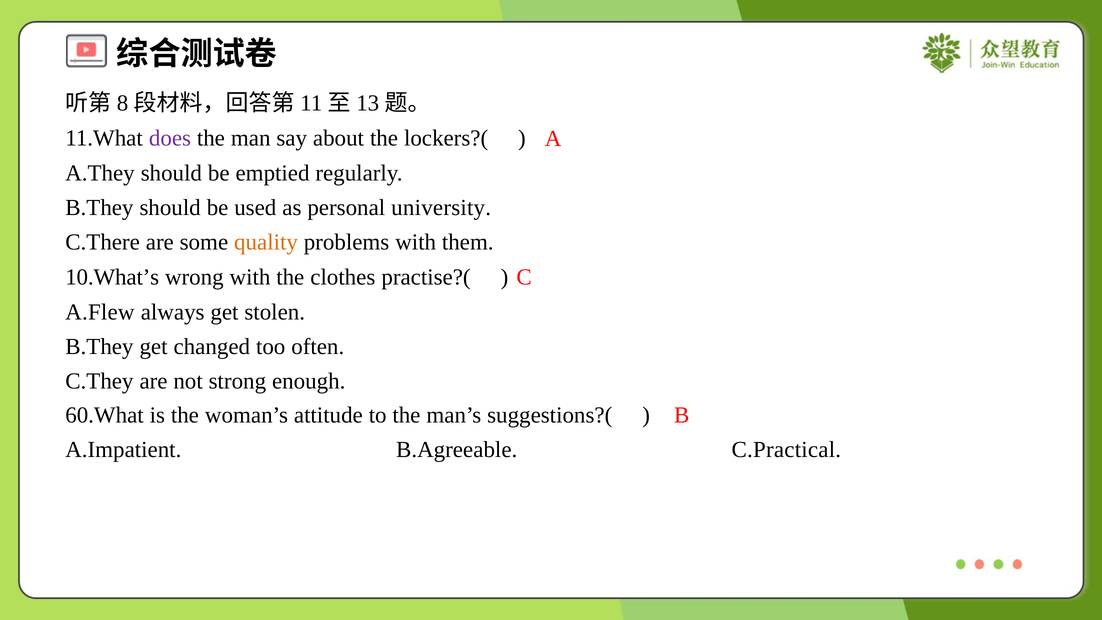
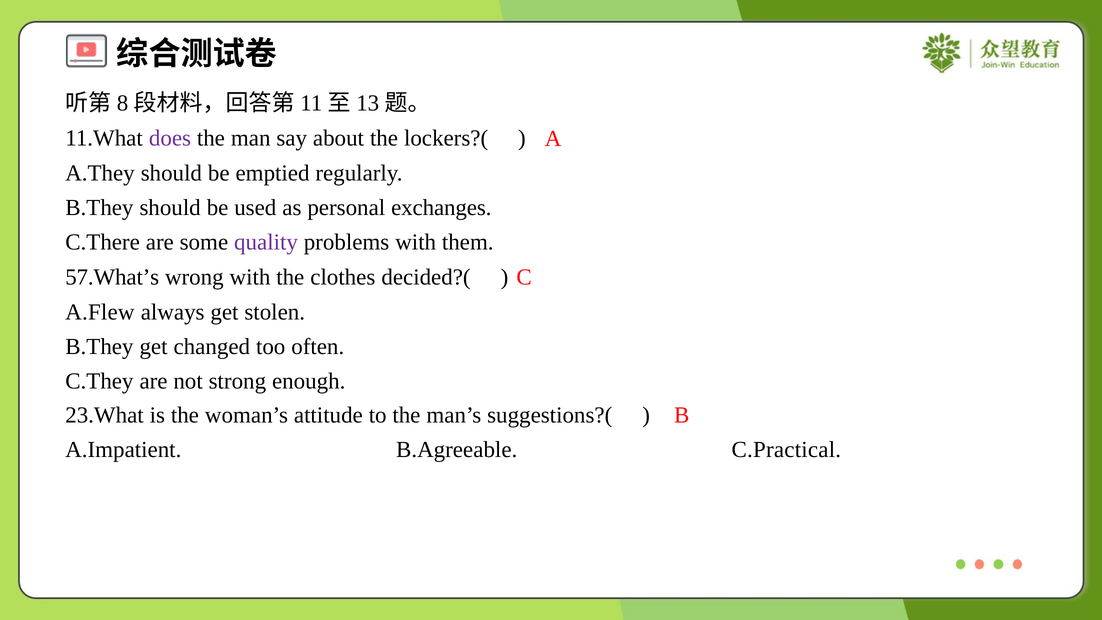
university: university -> exchanges
quality colour: orange -> purple
10.What’s: 10.What’s -> 57.What’s
practise?(: practise?( -> decided?(
60.What: 60.What -> 23.What
